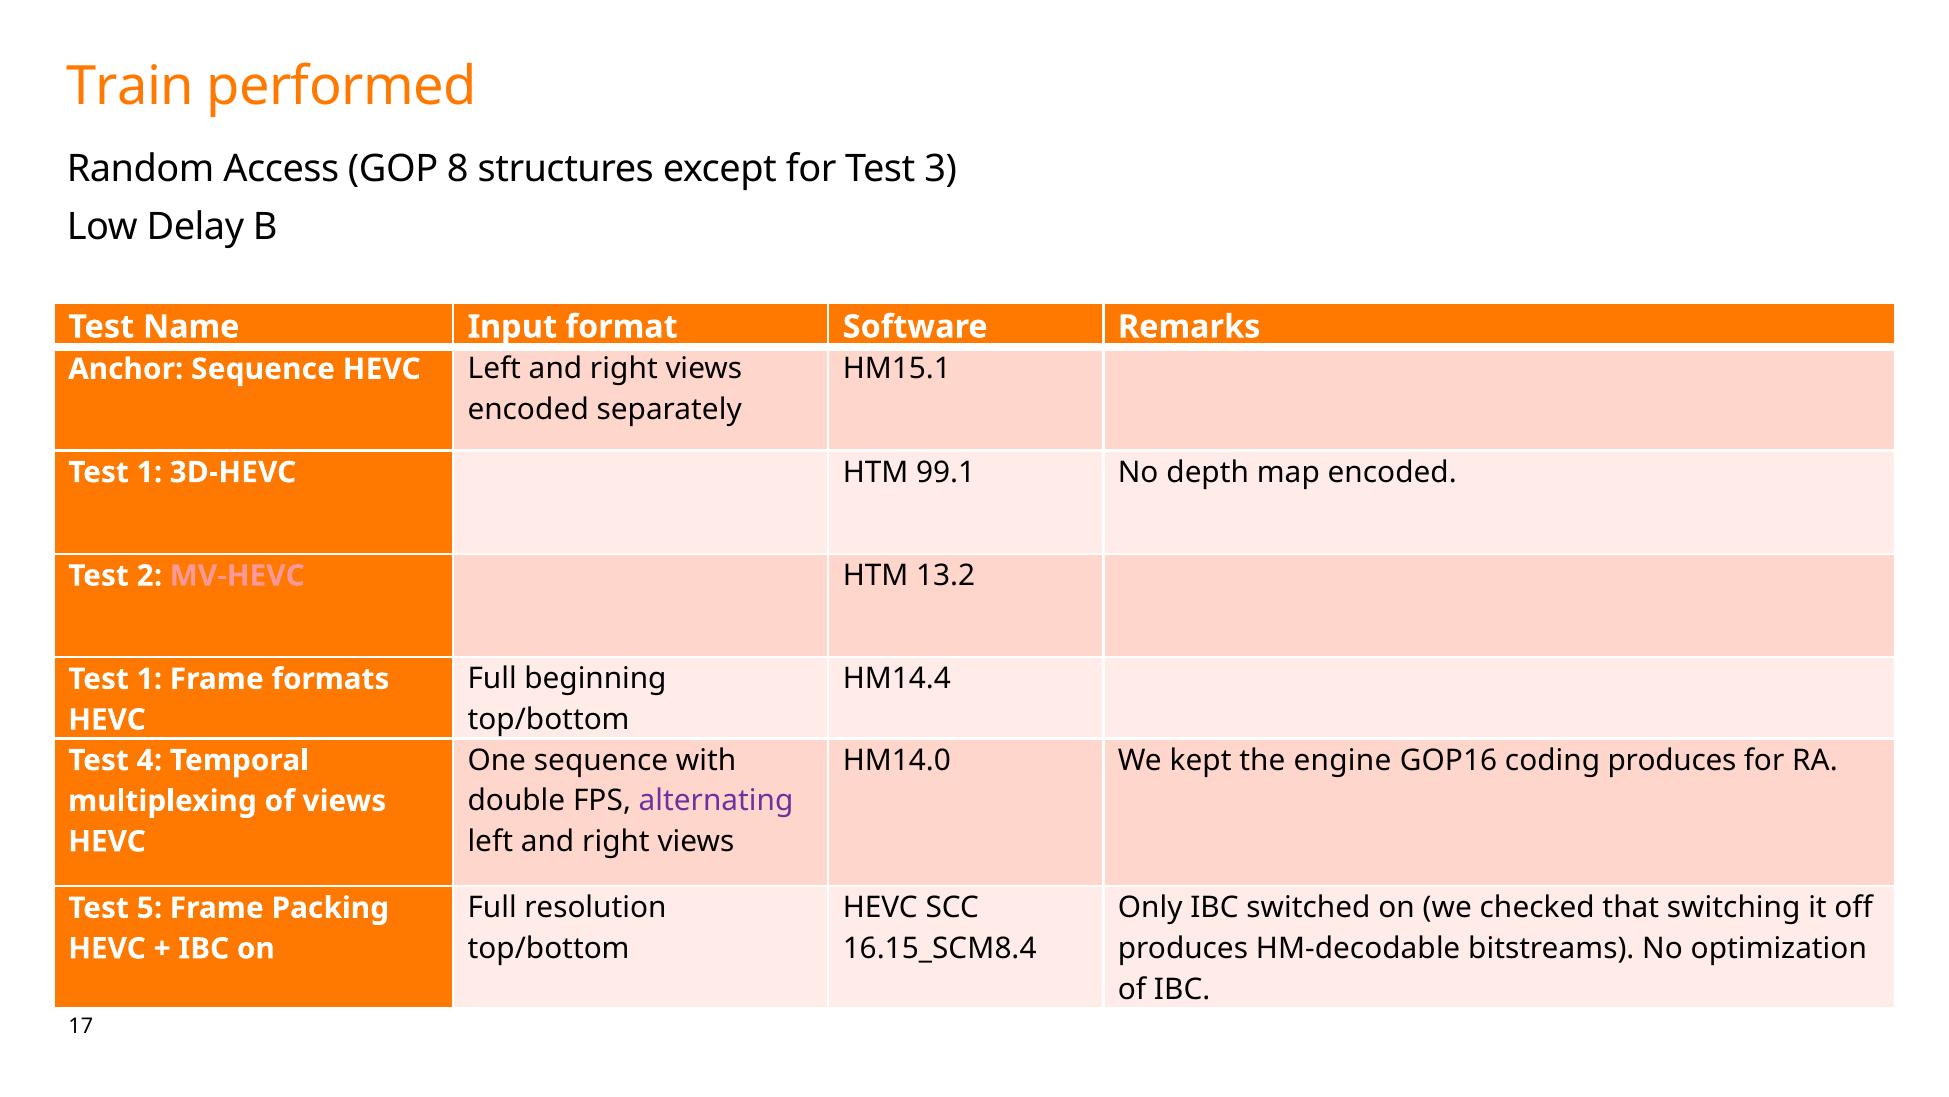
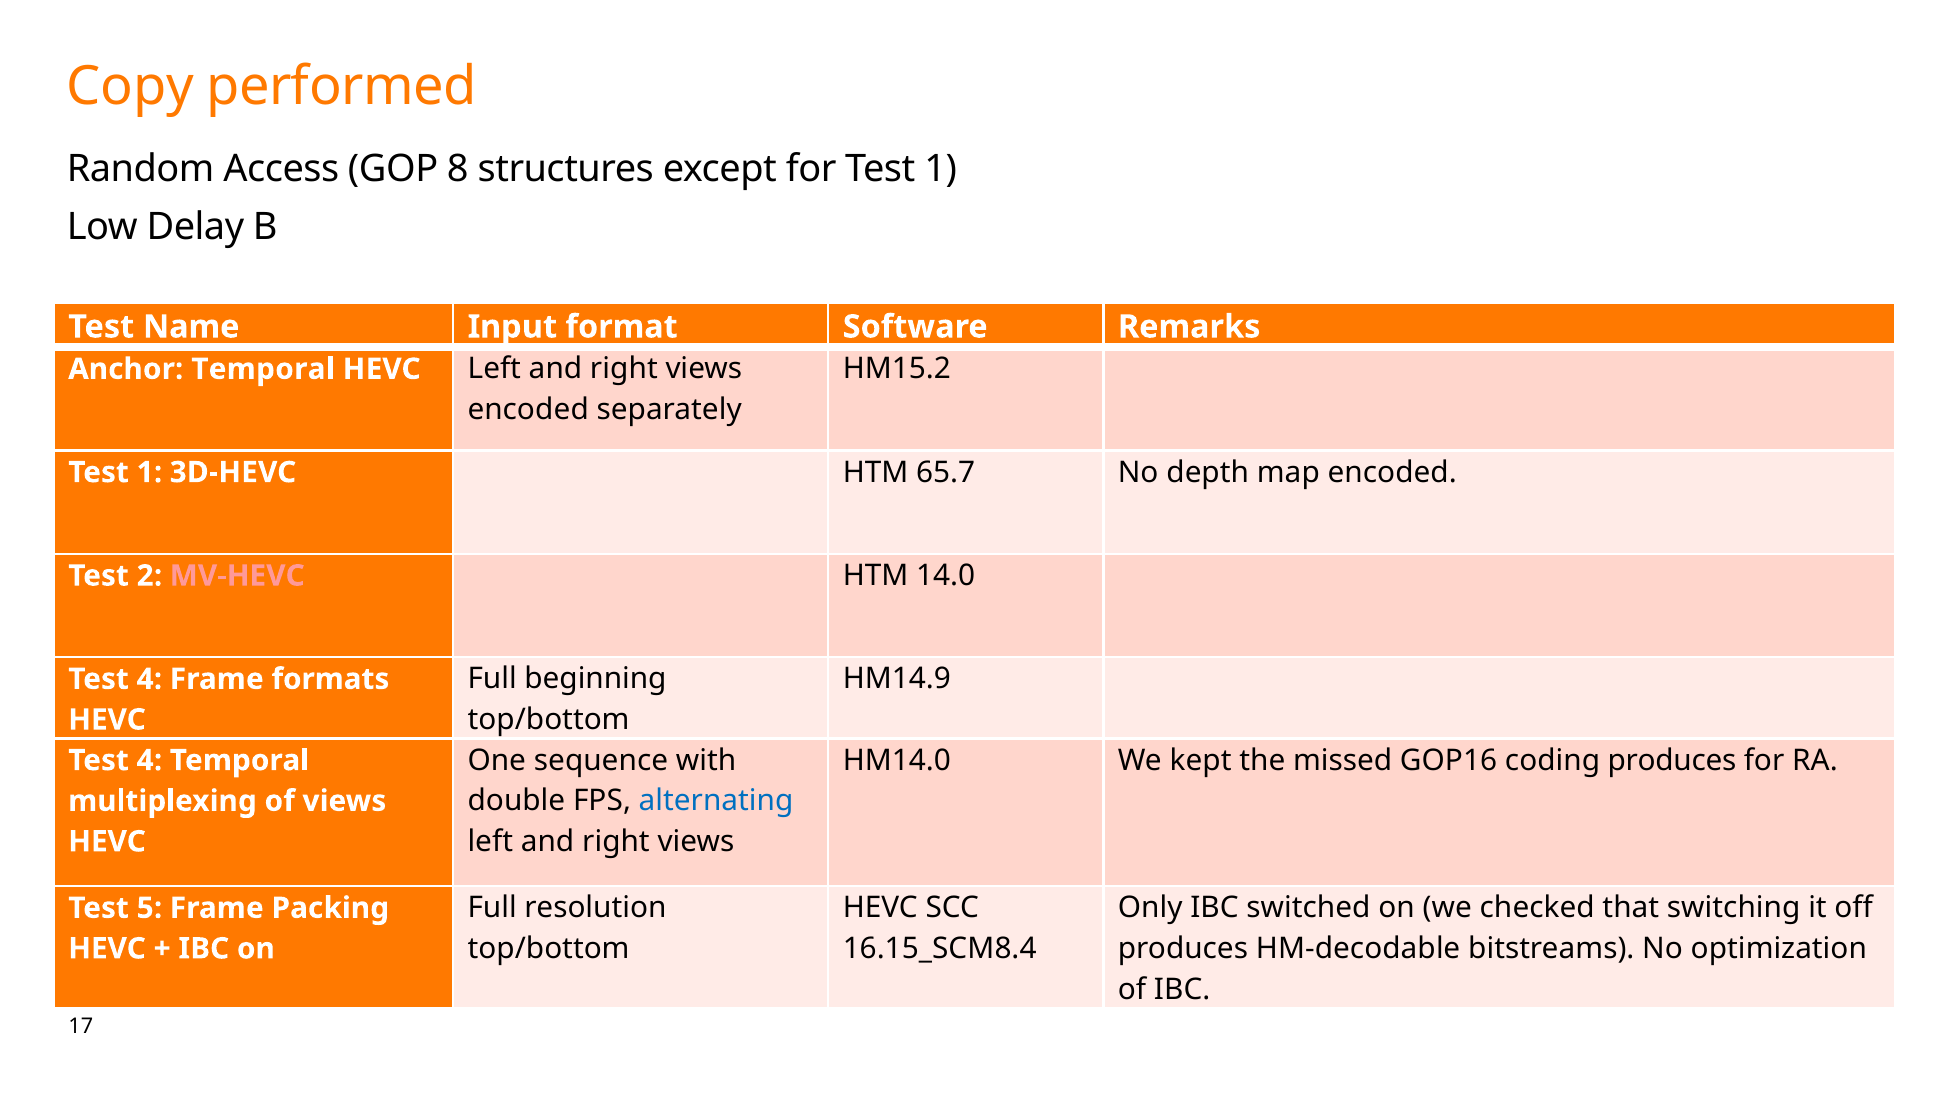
Train: Train -> Copy
for Test 3: 3 -> 1
HM15.1: HM15.1 -> HM15.2
Anchor Sequence: Sequence -> Temporal
99.1: 99.1 -> 65.7
13.2: 13.2 -> 14.0
HM14.4: HM14.4 -> HM14.9
1 at (149, 679): 1 -> 4
engine: engine -> missed
alternating colour: purple -> blue
